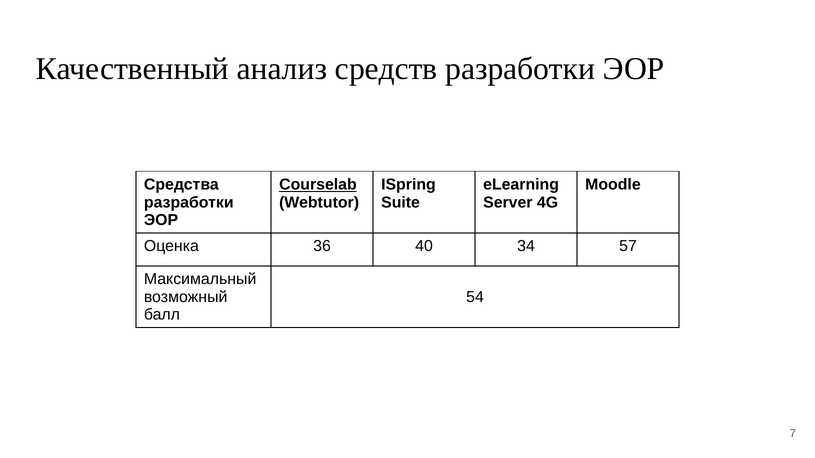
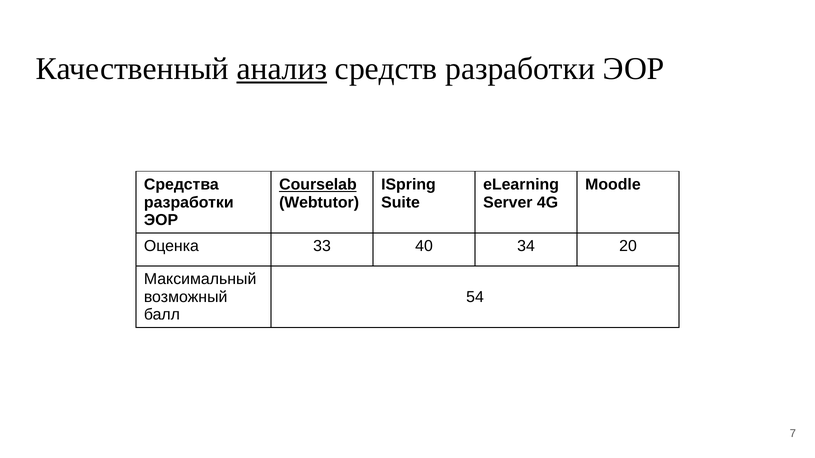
анализ underline: none -> present
36: 36 -> 33
57: 57 -> 20
